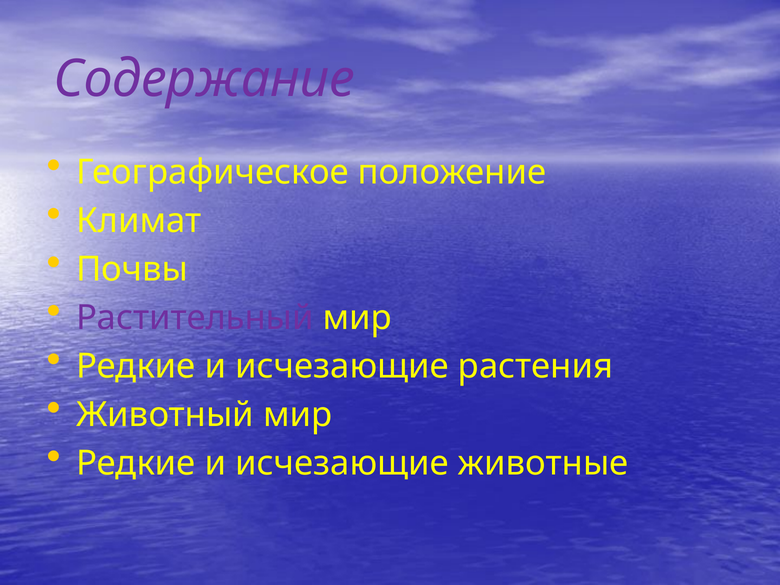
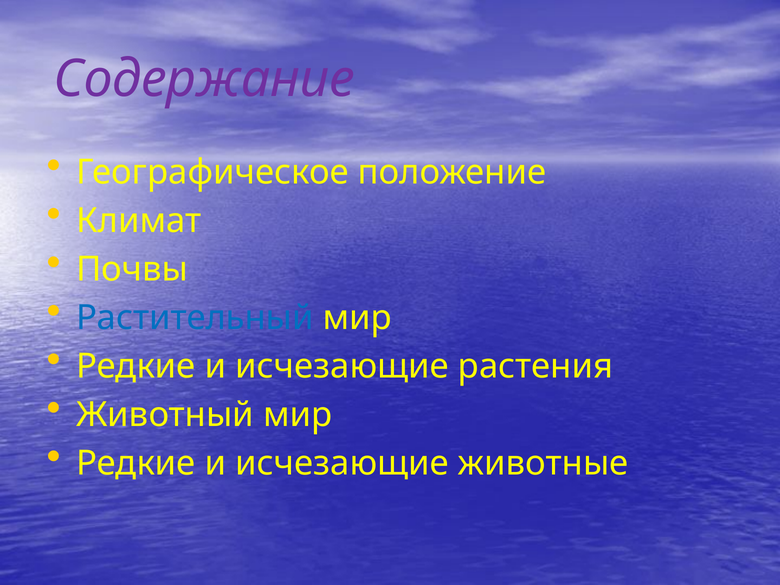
Растительный colour: purple -> blue
